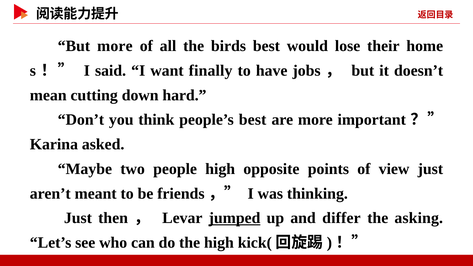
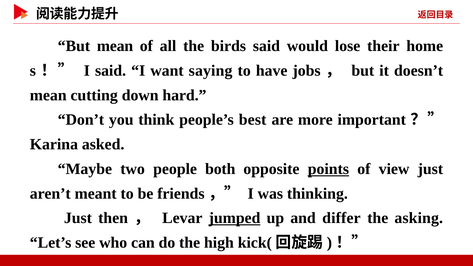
But more: more -> mean
birds best: best -> said
finally: finally -> saying
people high: high -> both
points underline: none -> present
